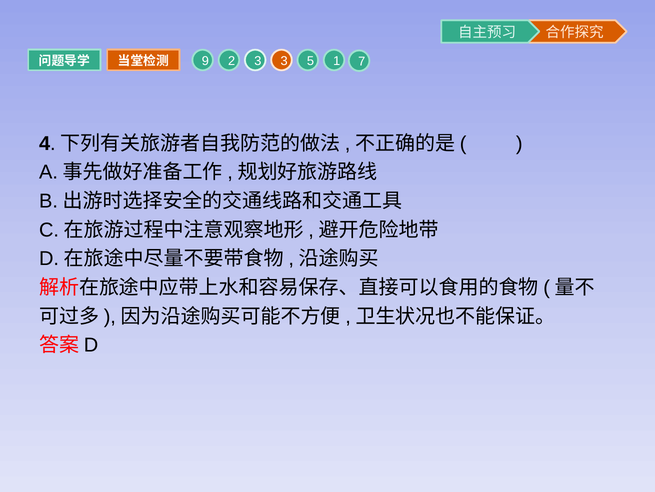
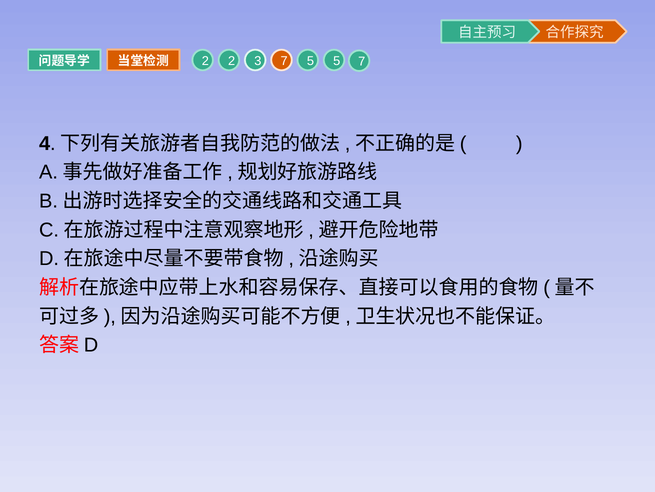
9 at (205, 61): 9 -> 2
3 3: 3 -> 7
5 1: 1 -> 5
